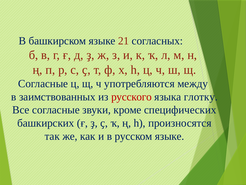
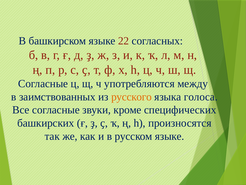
21: 21 -> 22
русского colour: red -> orange
глотку: глотку -> голоса
